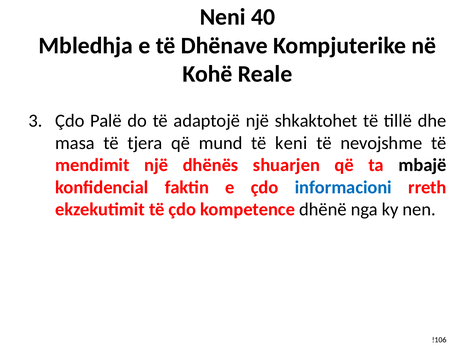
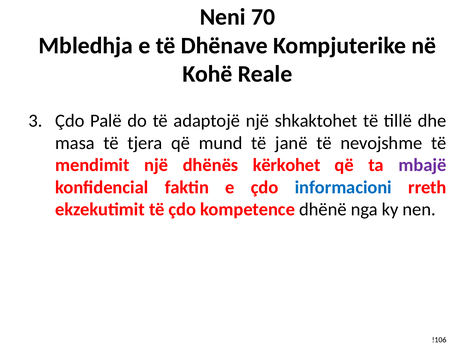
40: 40 -> 70
keni: keni -> janë
shuarjen: shuarjen -> kërkohet
mbajë colour: black -> purple
